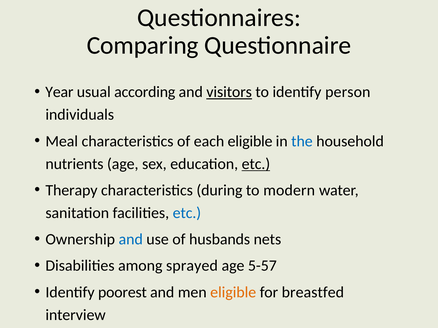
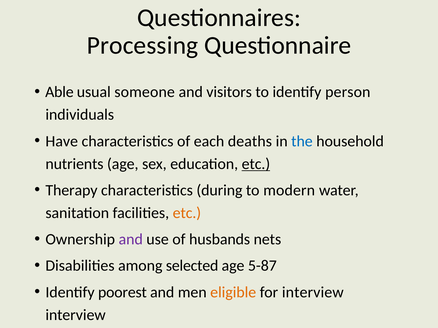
Comparing: Comparing -> Processing
Year: Year -> Able
according: according -> someone
visitors underline: present -> none
Meal: Meal -> Have
each eligible: eligible -> deaths
etc at (187, 213) colour: blue -> orange
and at (131, 240) colour: blue -> purple
sprayed: sprayed -> selected
5-57: 5-57 -> 5-87
for breastfed: breastfed -> interview
